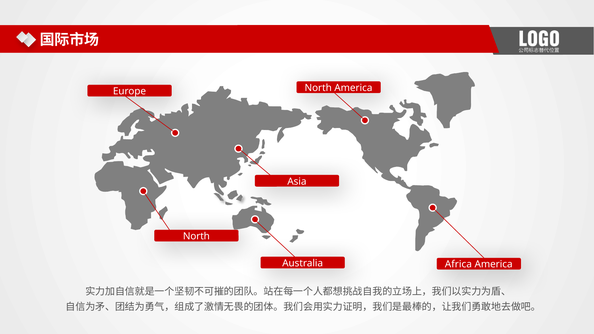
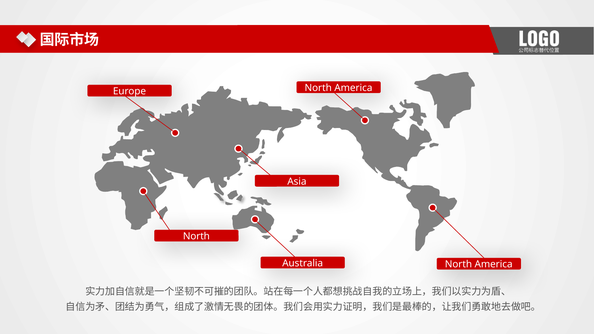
Africa at (458, 264): Africa -> North
